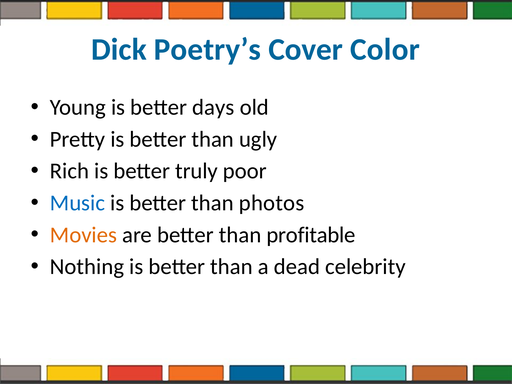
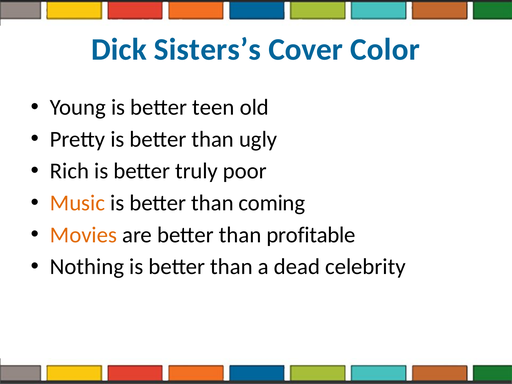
Poetry’s: Poetry’s -> Sisters’s
days: days -> teen
Music colour: blue -> orange
photos: photos -> coming
